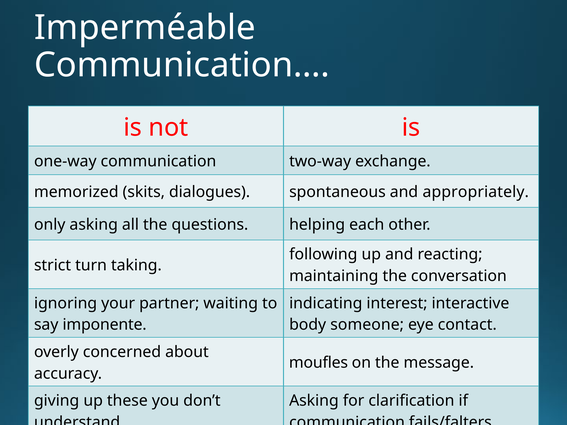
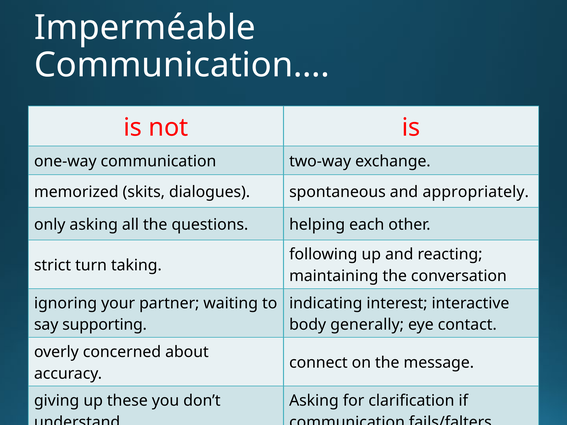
imponente: imponente -> supporting
someone: someone -> generally
moufles: moufles -> connect
